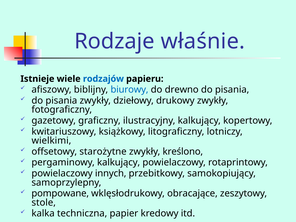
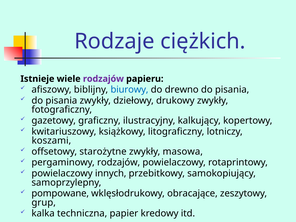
właśnie: właśnie -> ciężkich
rodzajów at (103, 79) colour: blue -> purple
wielkimi: wielkimi -> koszami
kreślono: kreślono -> masowa
pergaminowy kalkujący: kalkujący -> rodzajów
stole: stole -> grup
